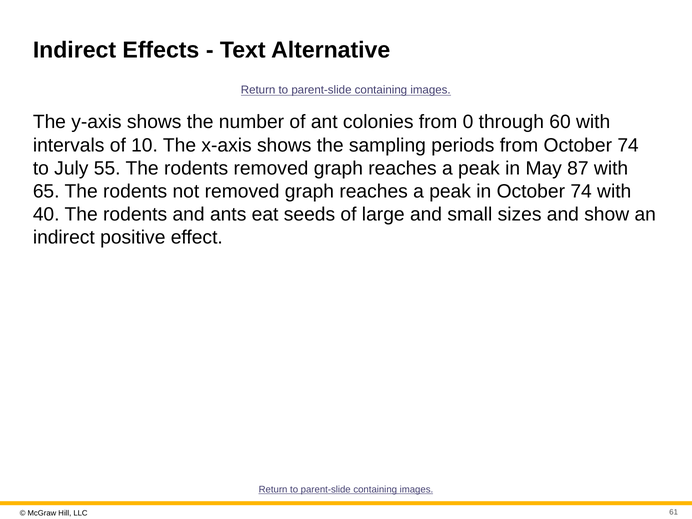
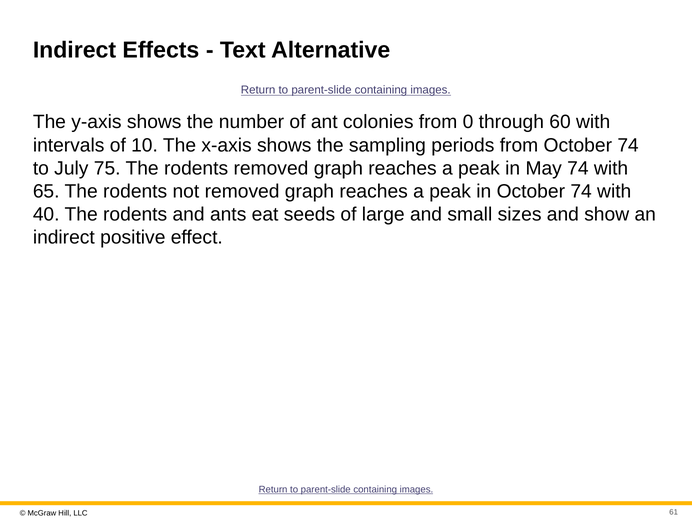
55: 55 -> 75
May 87: 87 -> 74
